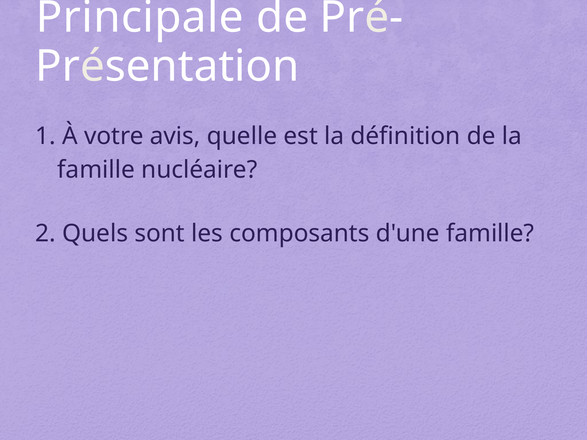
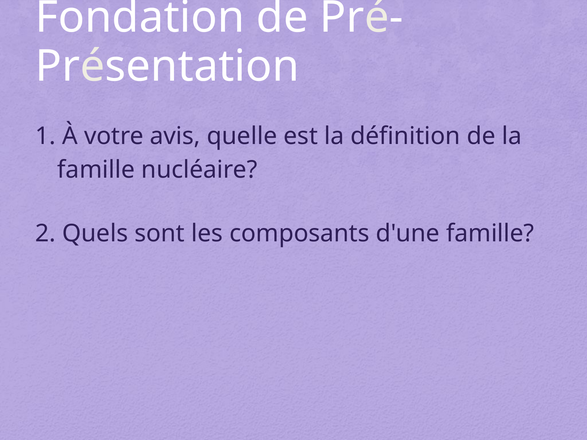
Principale: Principale -> Fondation
